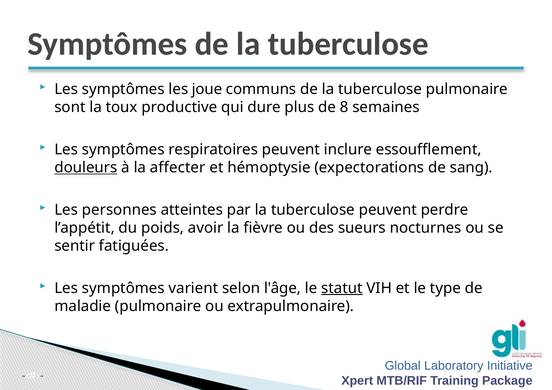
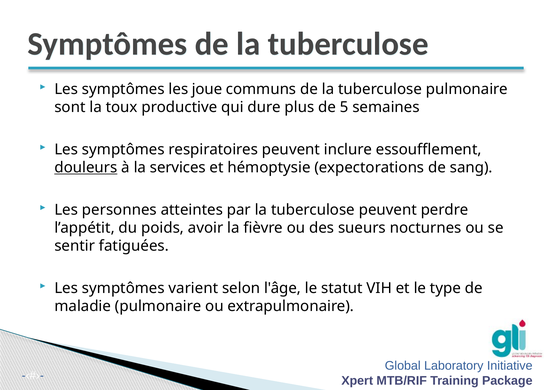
8: 8 -> 5
affecter: affecter -> services
statut underline: present -> none
